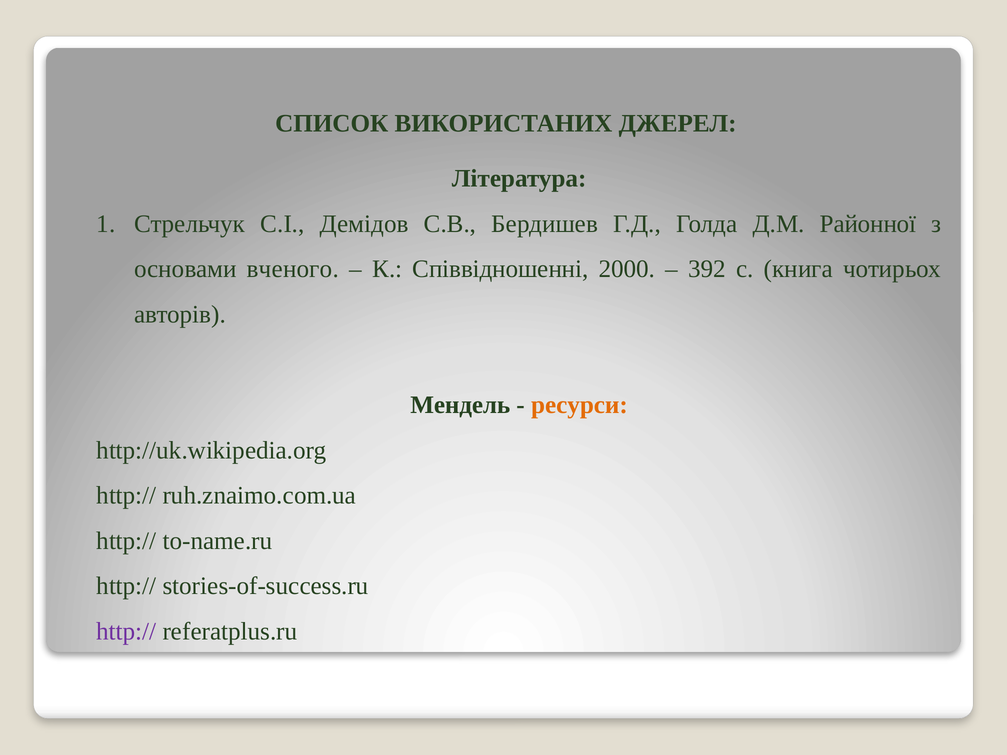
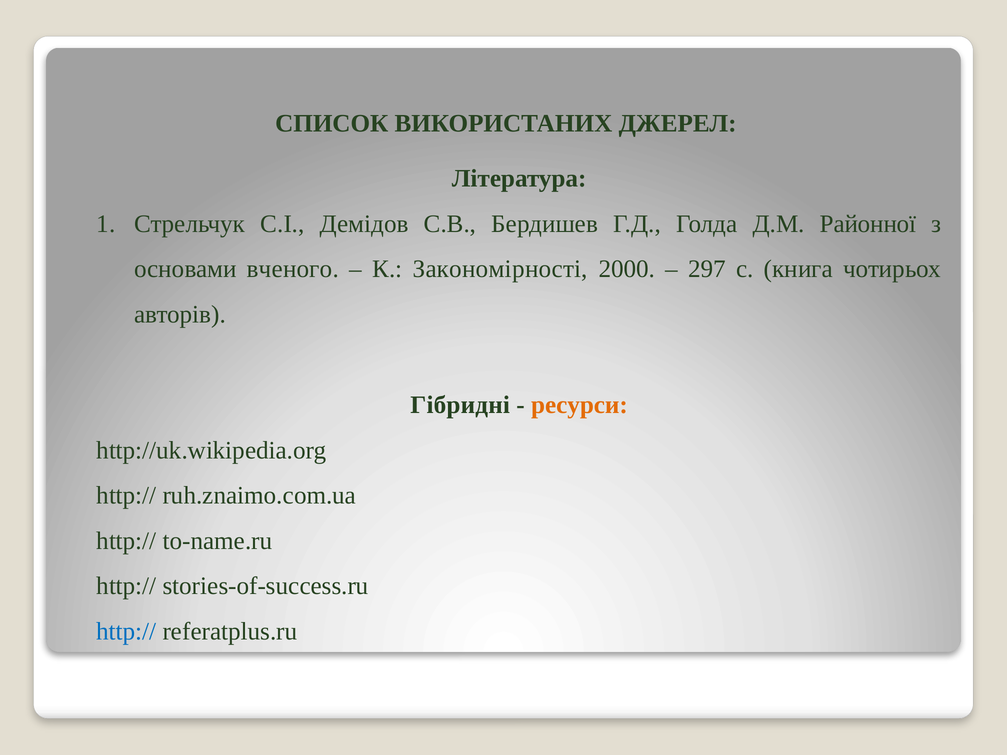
Співвідношенні: Співвідношенні -> Закономірності
392: 392 -> 297
Мендель: Мендель -> Гібридні
http:// at (126, 632) colour: purple -> blue
